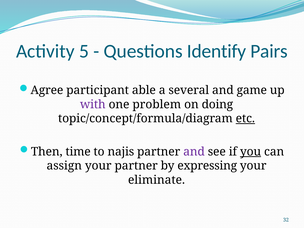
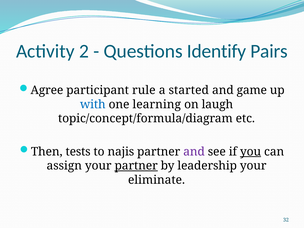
5: 5 -> 2
able: able -> rule
several: several -> started
with colour: purple -> blue
problem: problem -> learning
doing: doing -> laugh
etc underline: present -> none
time: time -> tests
partner at (136, 166) underline: none -> present
expressing: expressing -> leadership
